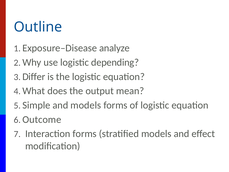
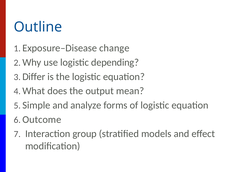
analyze: analyze -> change
and models: models -> analyze
Interaction forms: forms -> group
